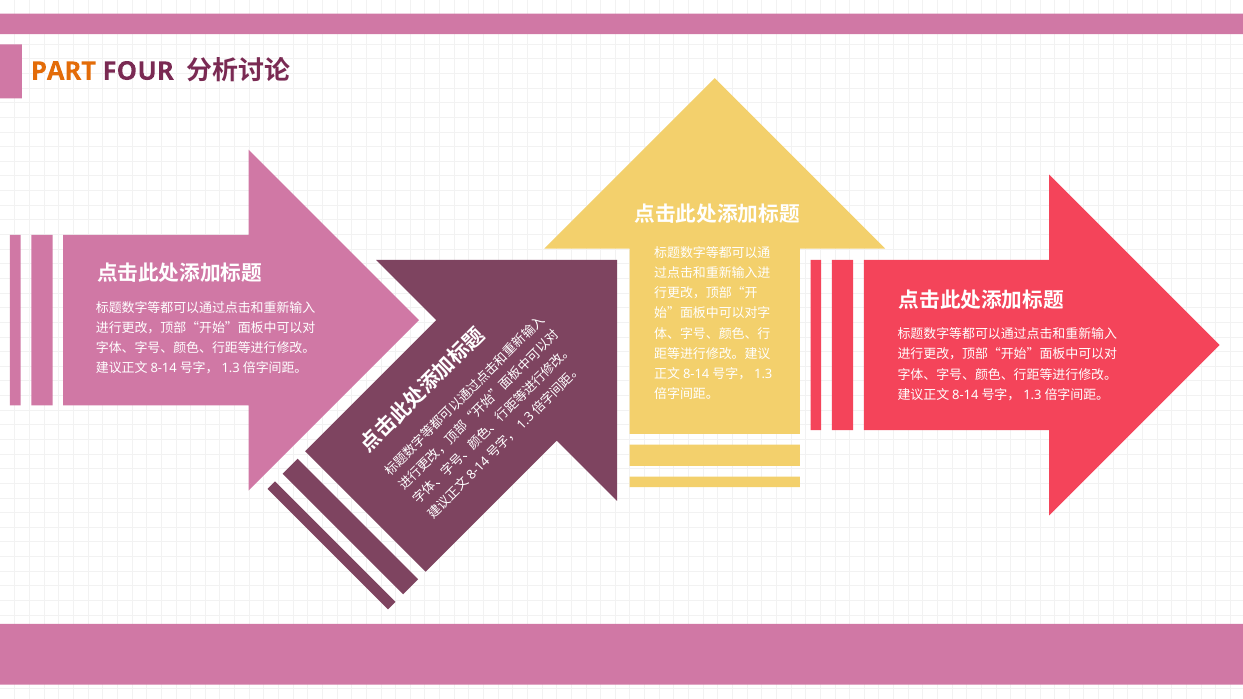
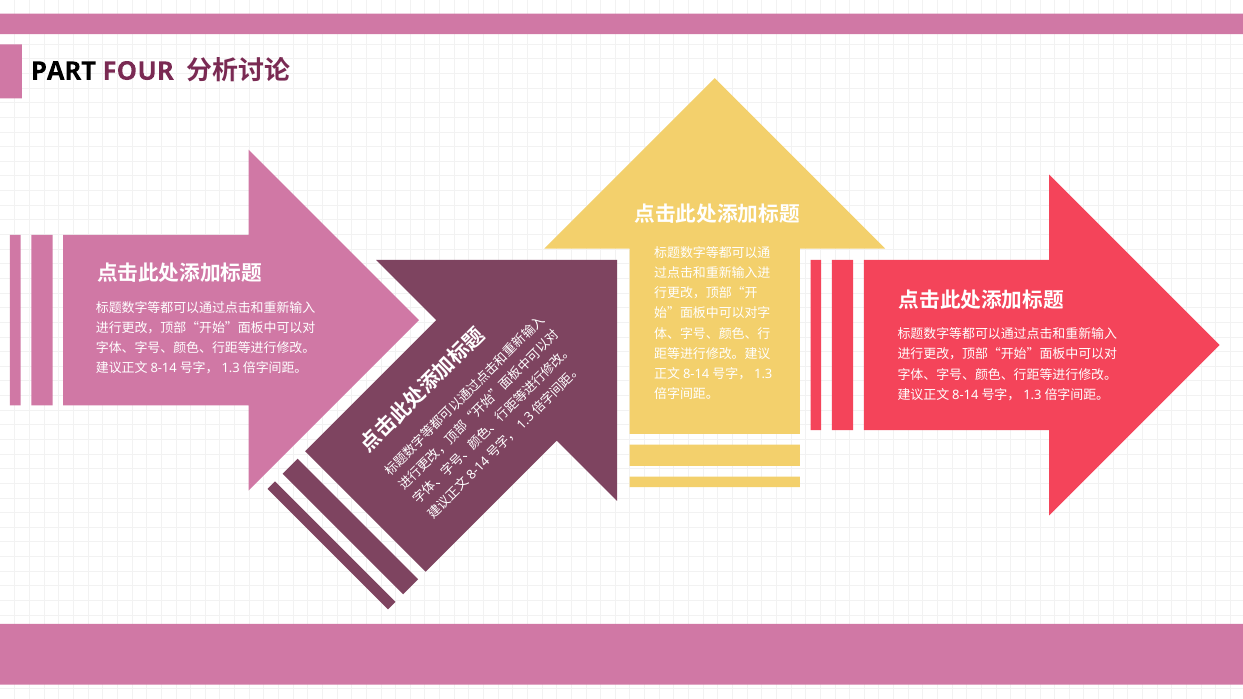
PART colour: orange -> black
